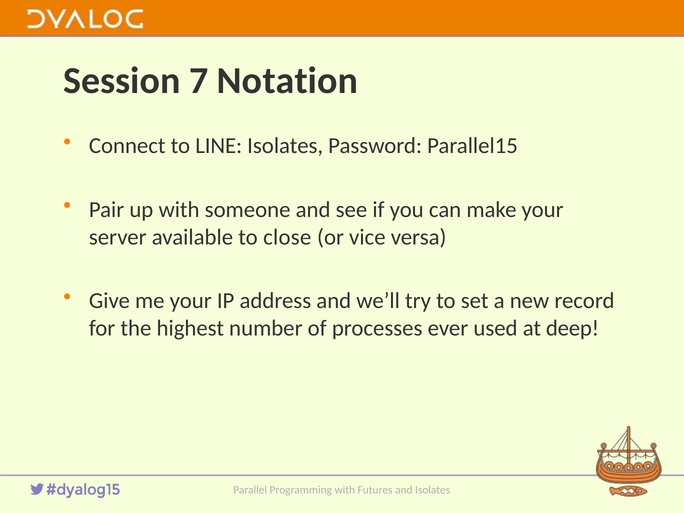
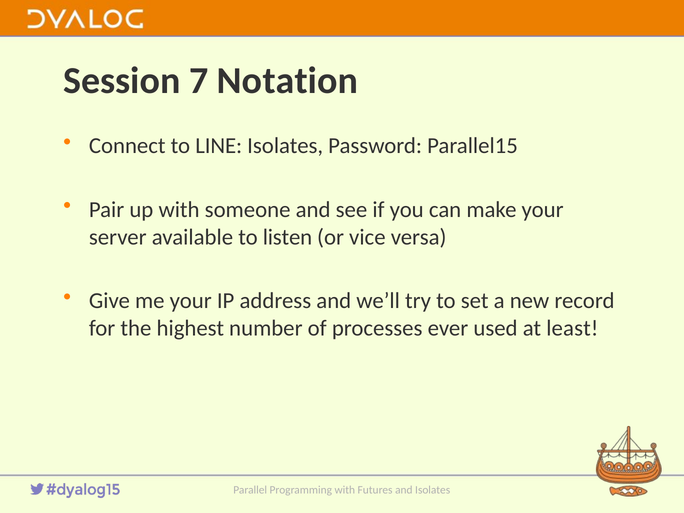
close: close -> listen
deep: deep -> least
